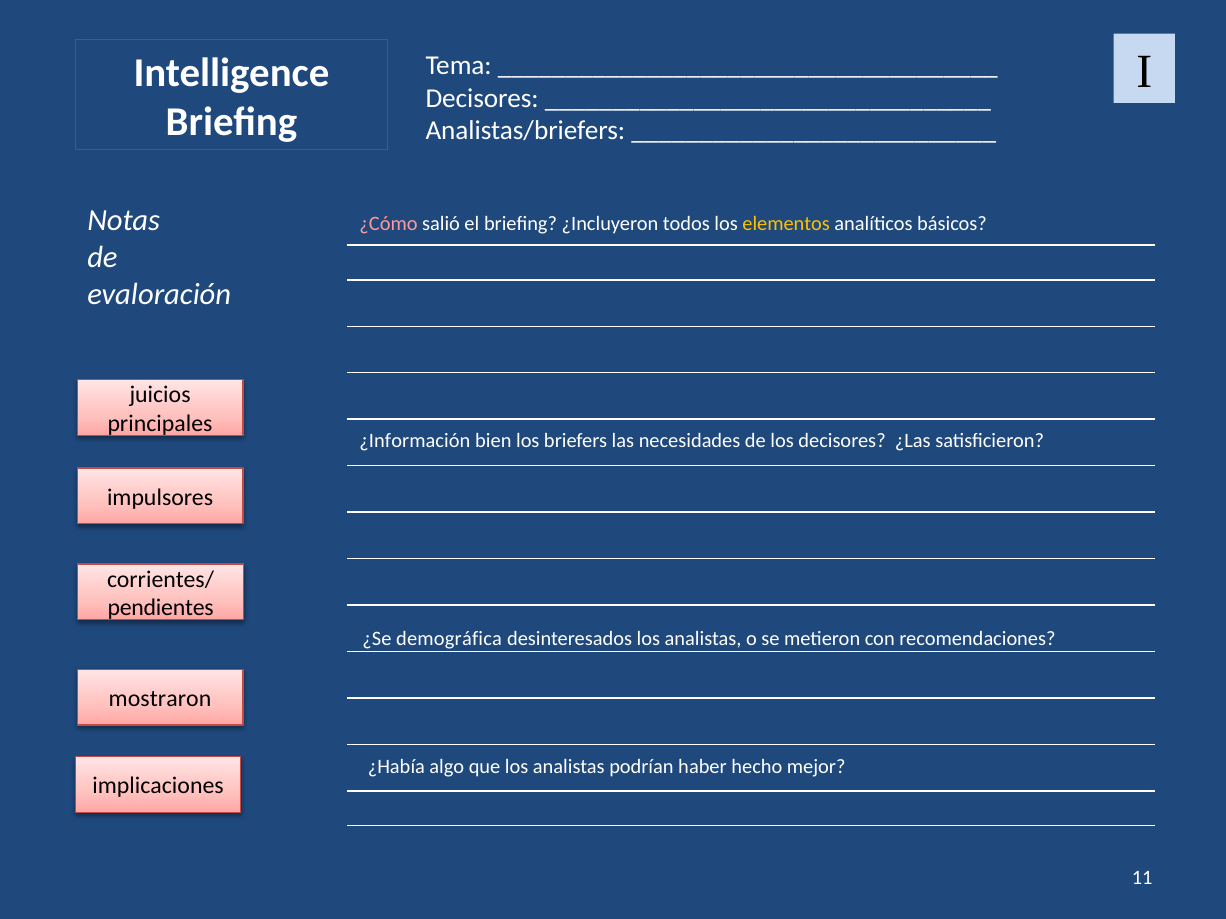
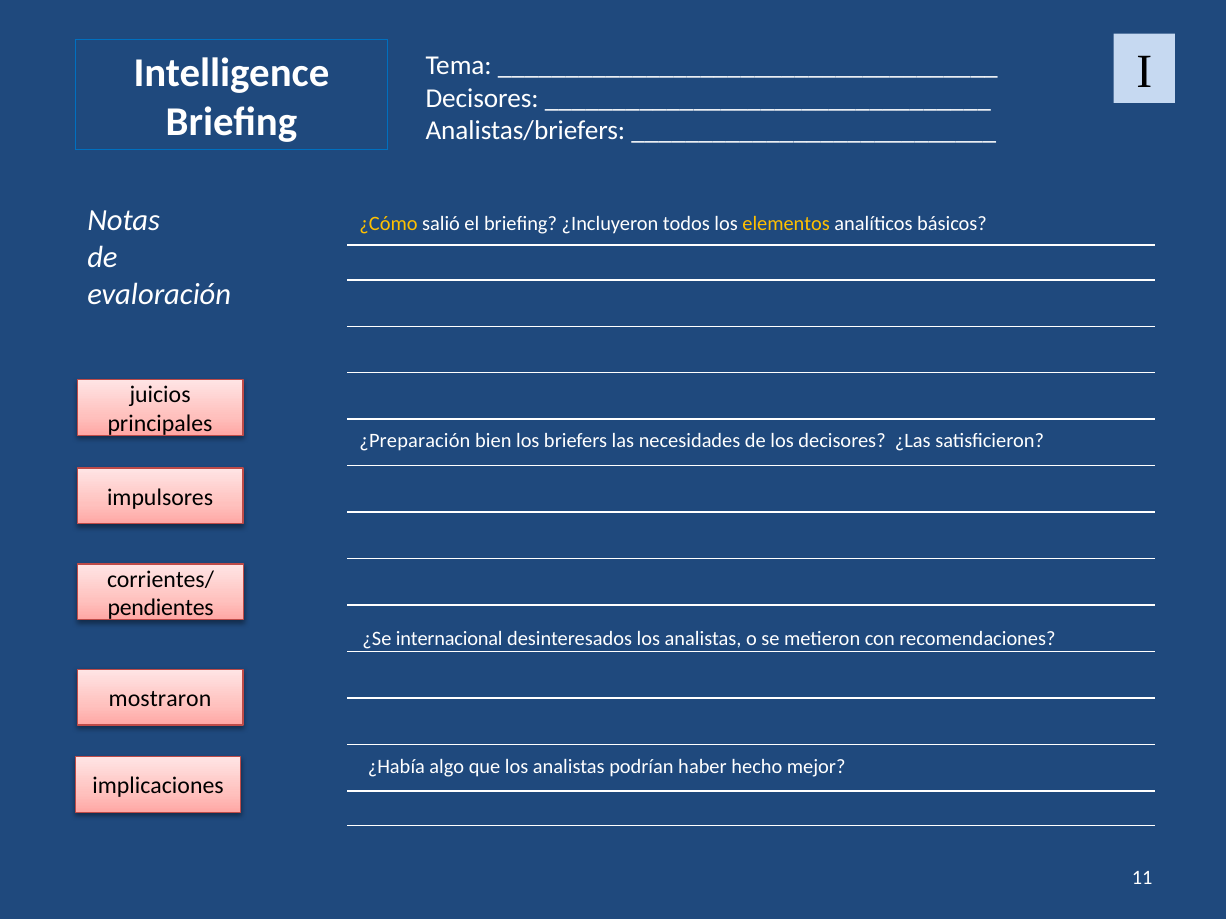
¿Cómo colour: pink -> yellow
¿Información: ¿Información -> ¿Preparación
demográfica: demográfica -> internacional
